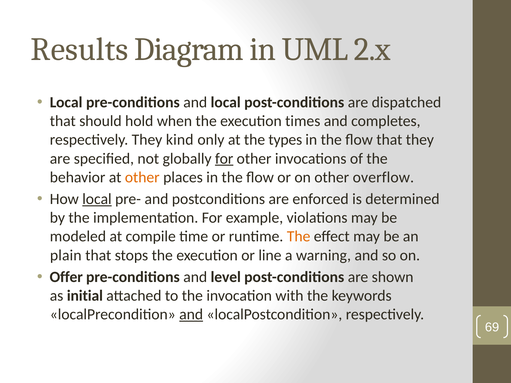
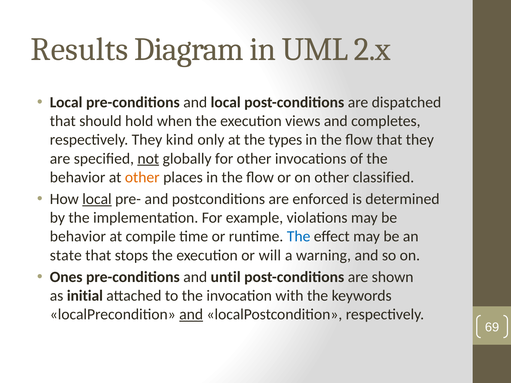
times: times -> views
not underline: none -> present
for at (224, 159) underline: present -> none
overflow: overflow -> classified
modeled at (78, 237): modeled -> behavior
The at (299, 237) colour: orange -> blue
plain: plain -> state
line: line -> will
Offer: Offer -> Ones
level: level -> until
